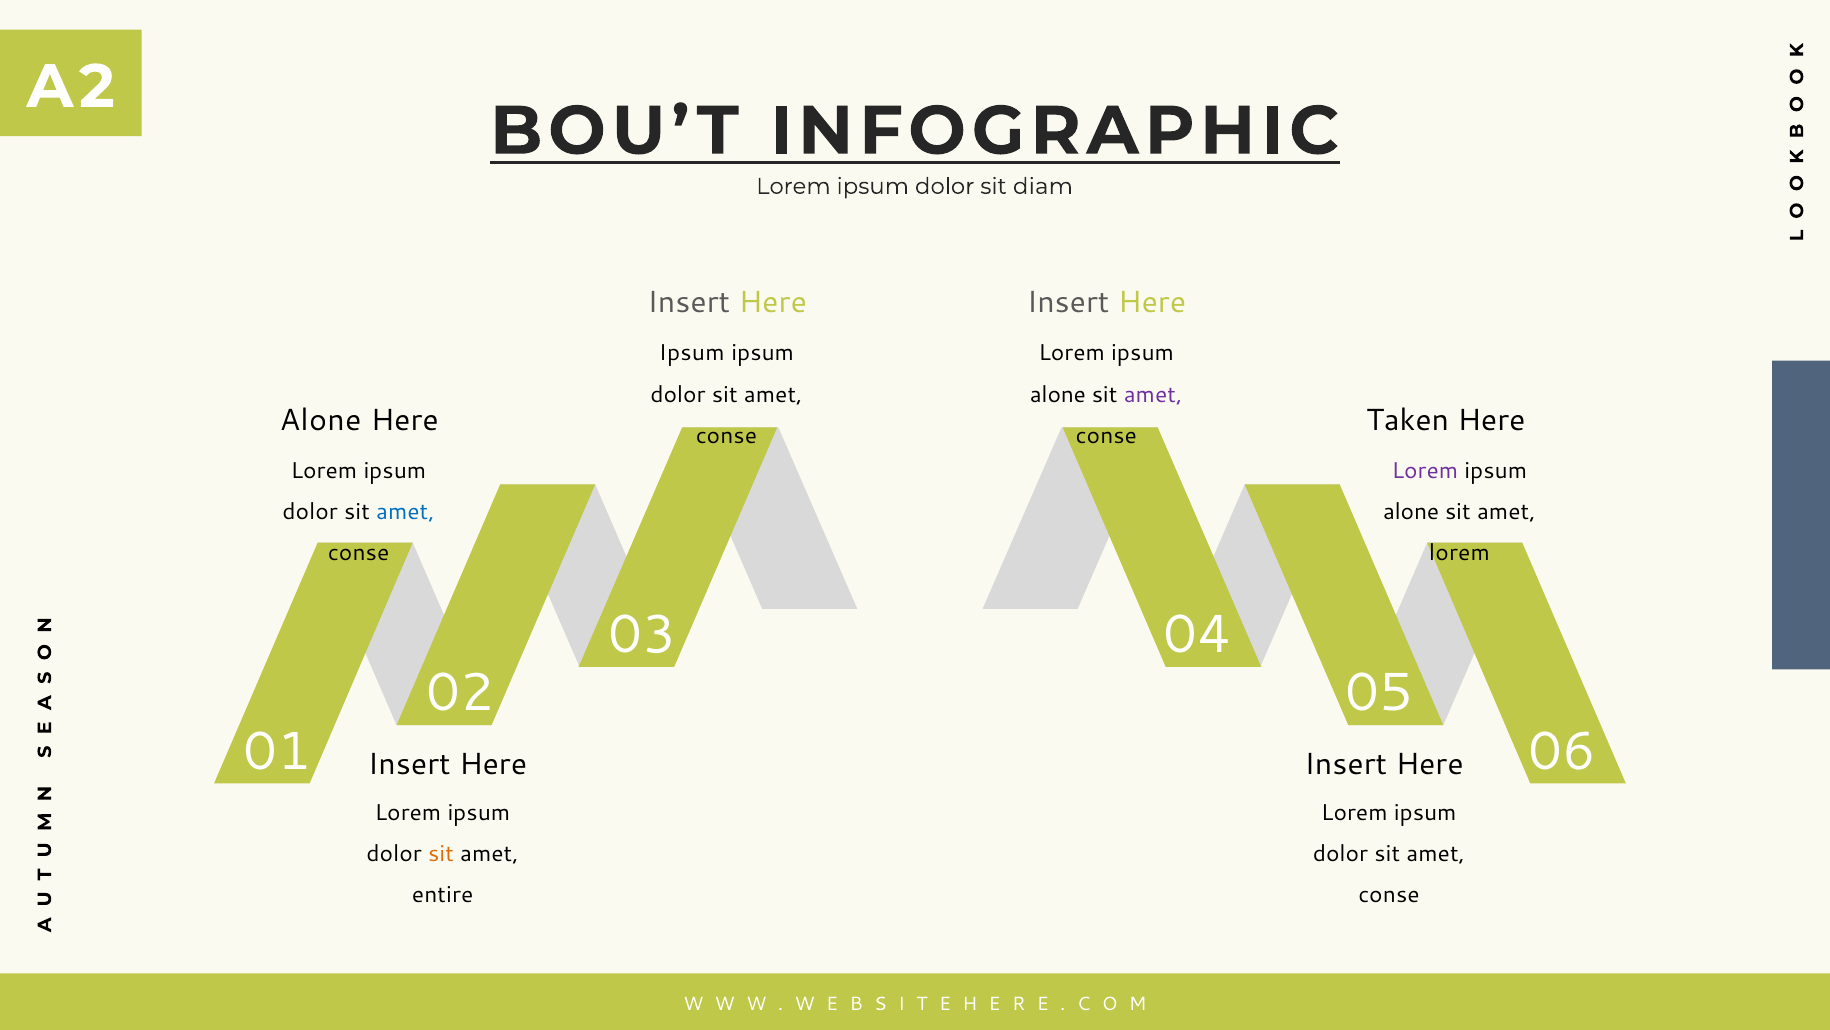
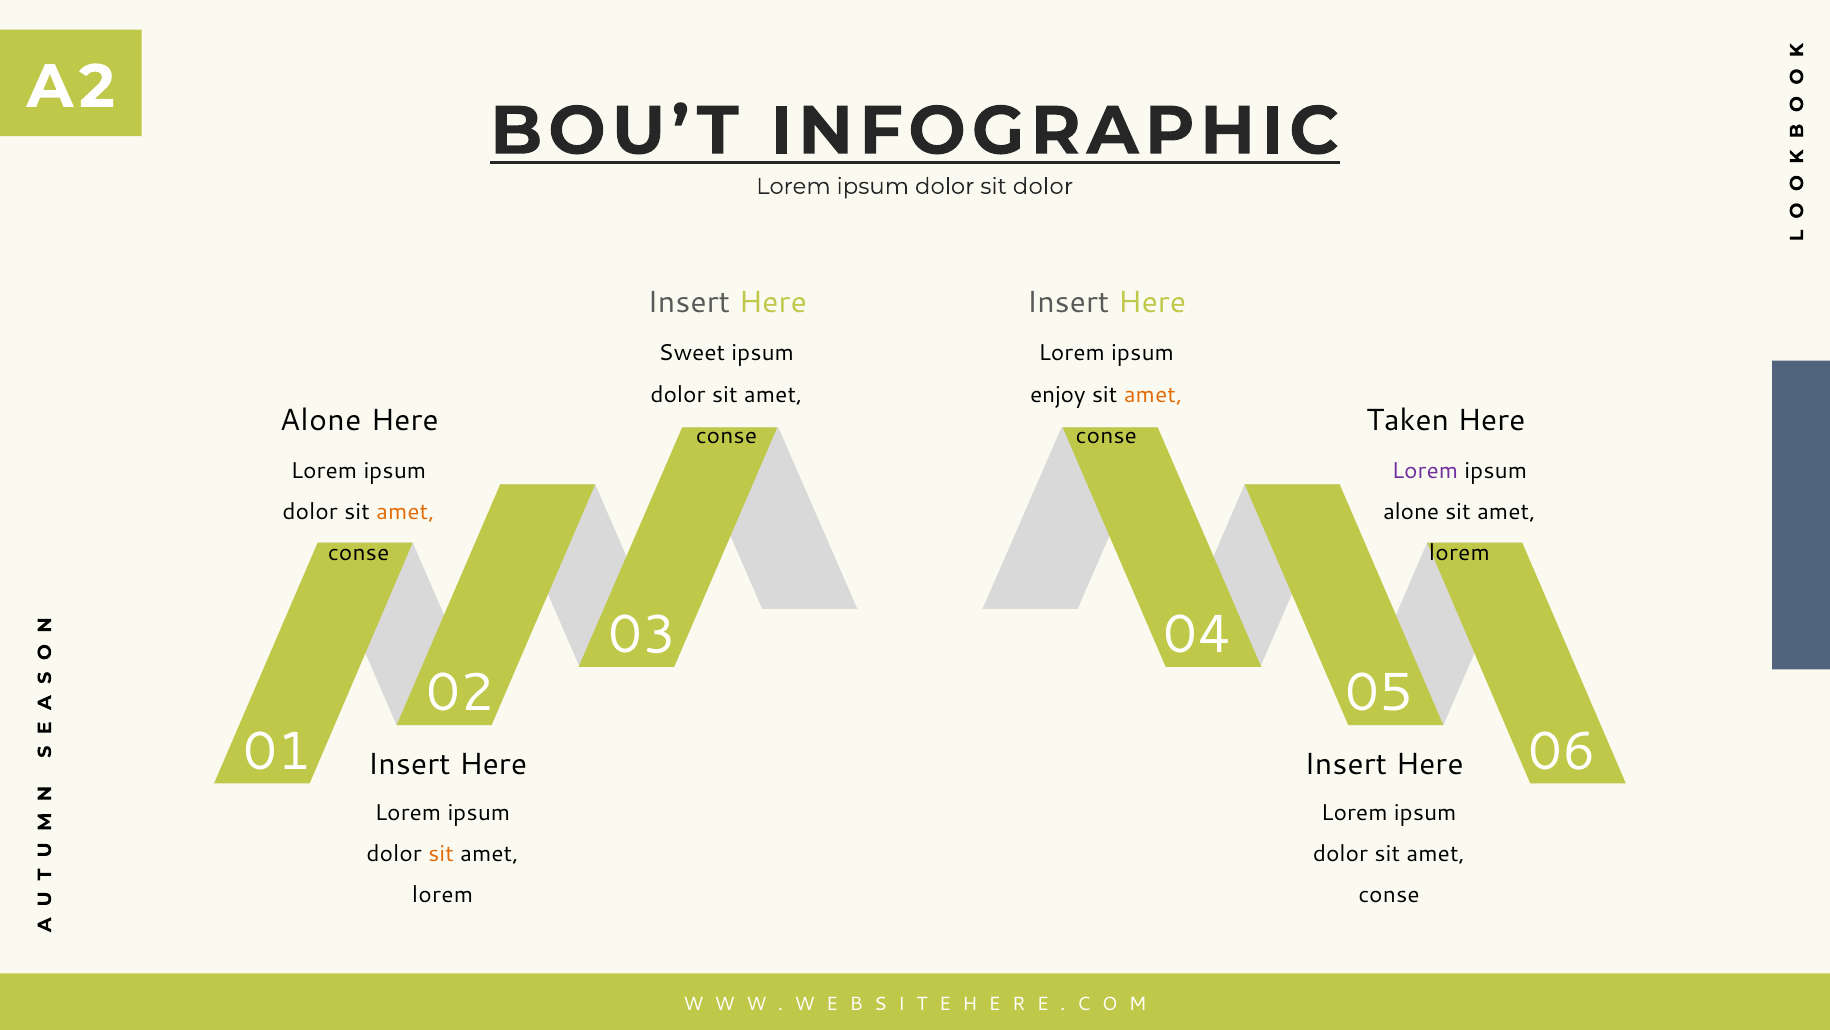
sit diam: diam -> dolor
Ipsum at (692, 353): Ipsum -> Sweet
alone at (1058, 394): alone -> enjoy
amet at (1153, 394) colour: purple -> orange
amet at (405, 512) colour: blue -> orange
entire at (443, 894): entire -> lorem
